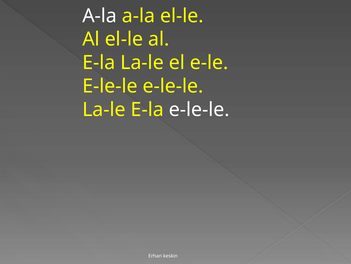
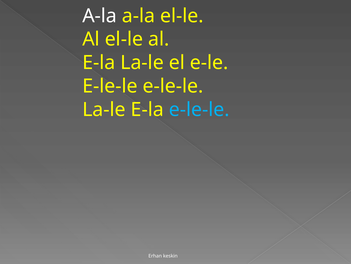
e-le-le at (199, 109) colour: white -> light blue
